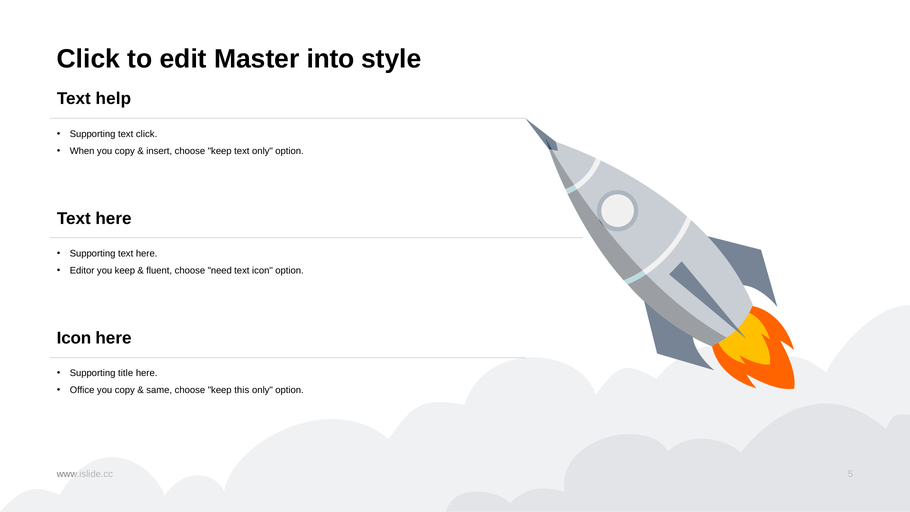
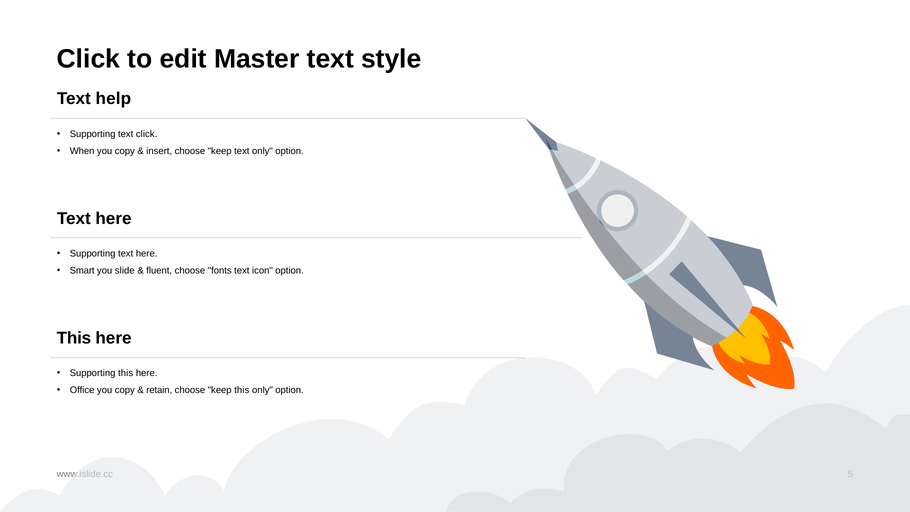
Master into: into -> text
Editor: Editor -> Smart
you keep: keep -> slide
need: need -> fonts
Icon at (74, 338): Icon -> This
Supporting title: title -> this
same: same -> retain
